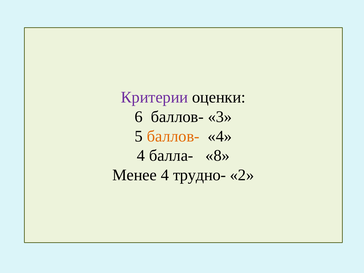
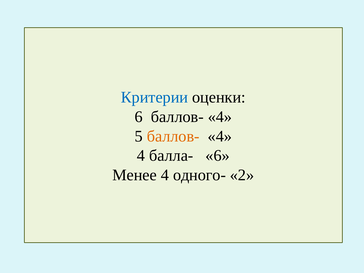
Критерии colour: purple -> blue
6 баллов- 3: 3 -> 4
балла- 8: 8 -> 6
трудно-: трудно- -> одного-
